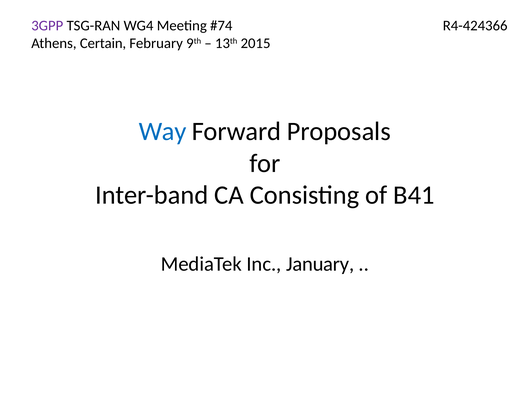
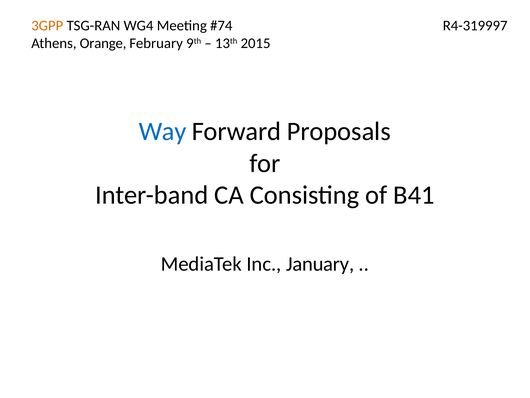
3GPP colour: purple -> orange
R4-424366: R4-424366 -> R4-319997
Certain: Certain -> Orange
